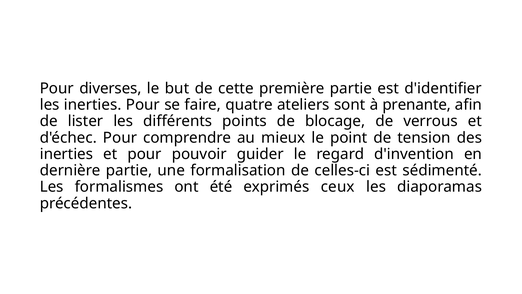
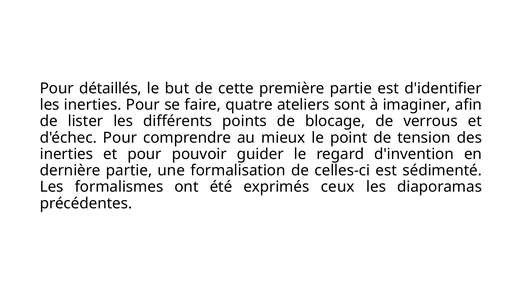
diverses: diverses -> détaillés
prenante: prenante -> imaginer
